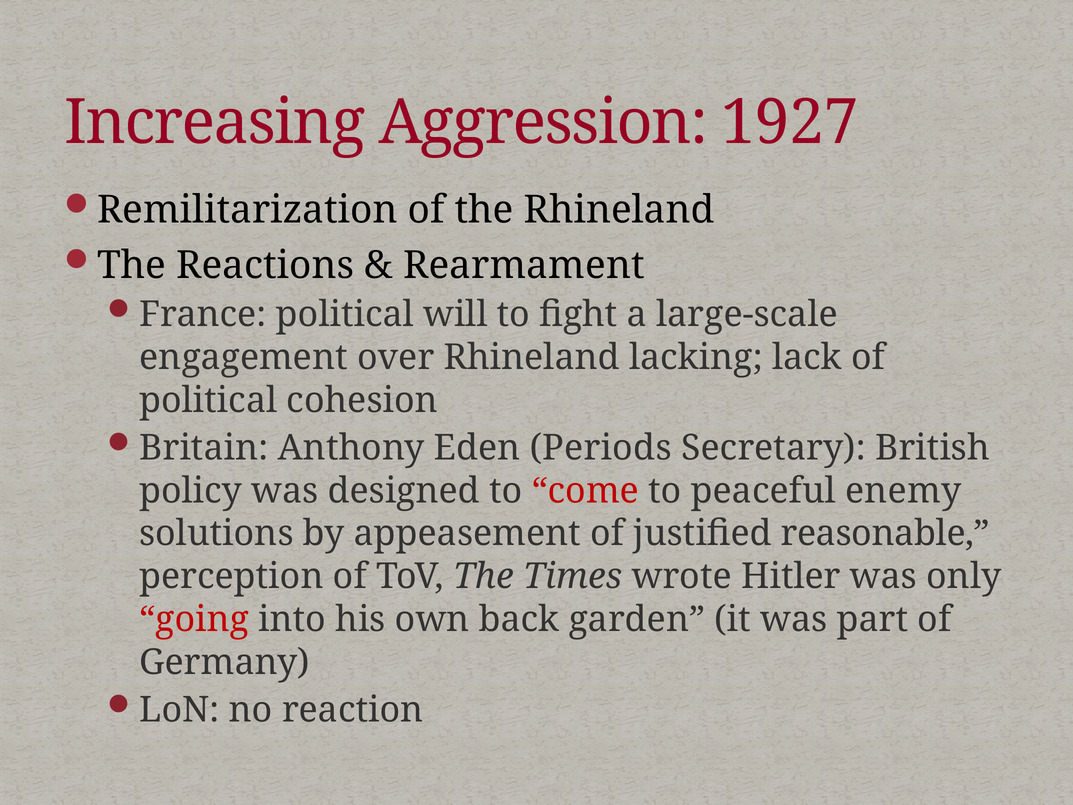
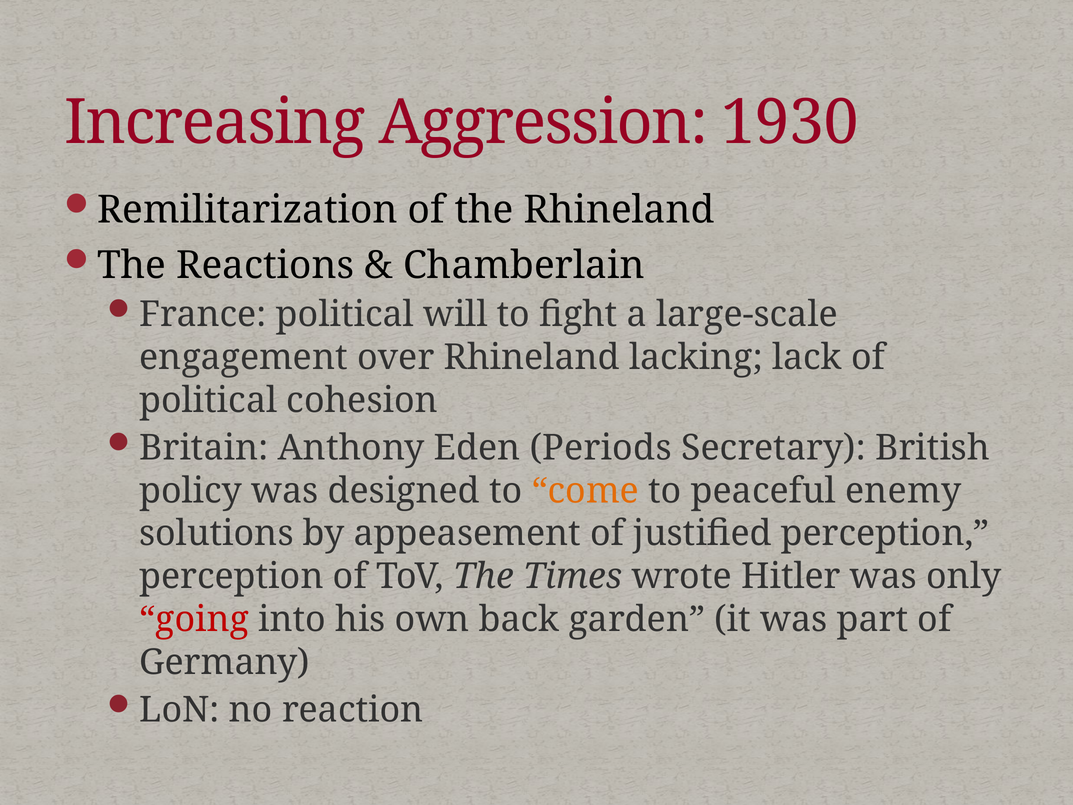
1927: 1927 -> 1930
Rearmament: Rearmament -> Chamberlain
come colour: red -> orange
justified reasonable: reasonable -> perception
